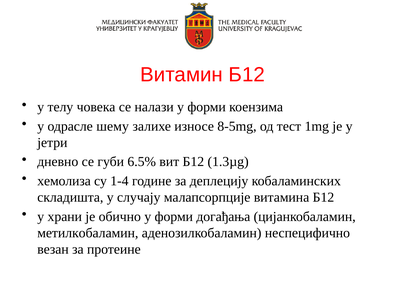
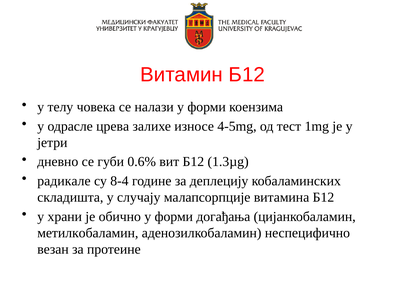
шему: шему -> црева
8-5mg: 8-5mg -> 4-5mg
6.5%: 6.5% -> 0.6%
хемолиза: хемолиза -> радикале
1-4: 1-4 -> 8-4
